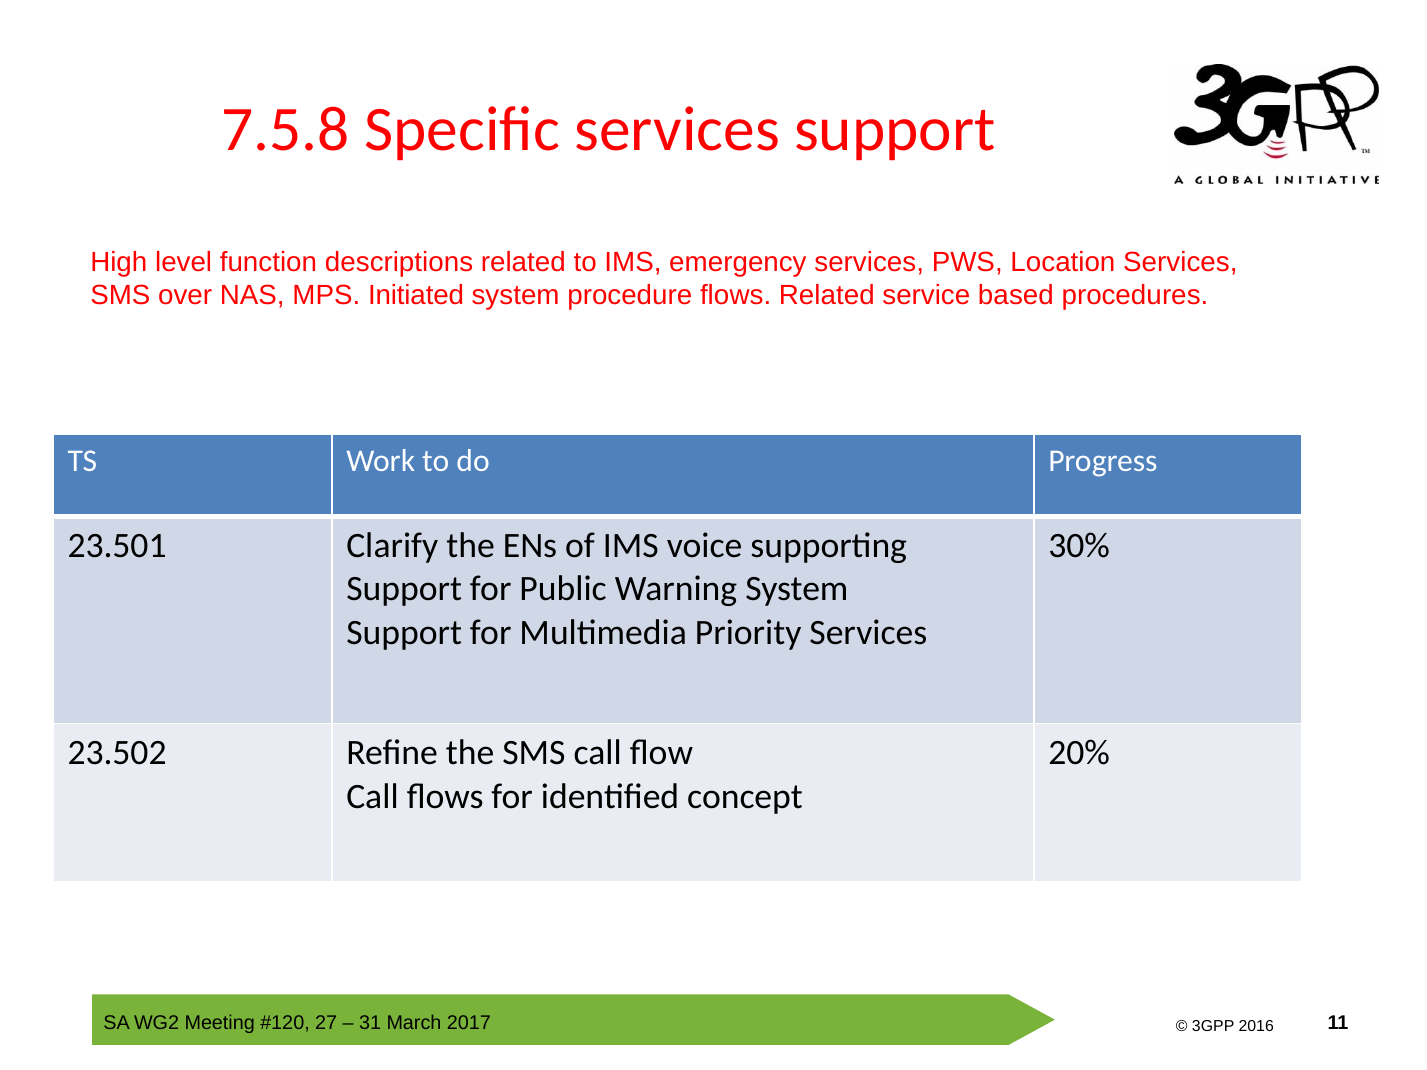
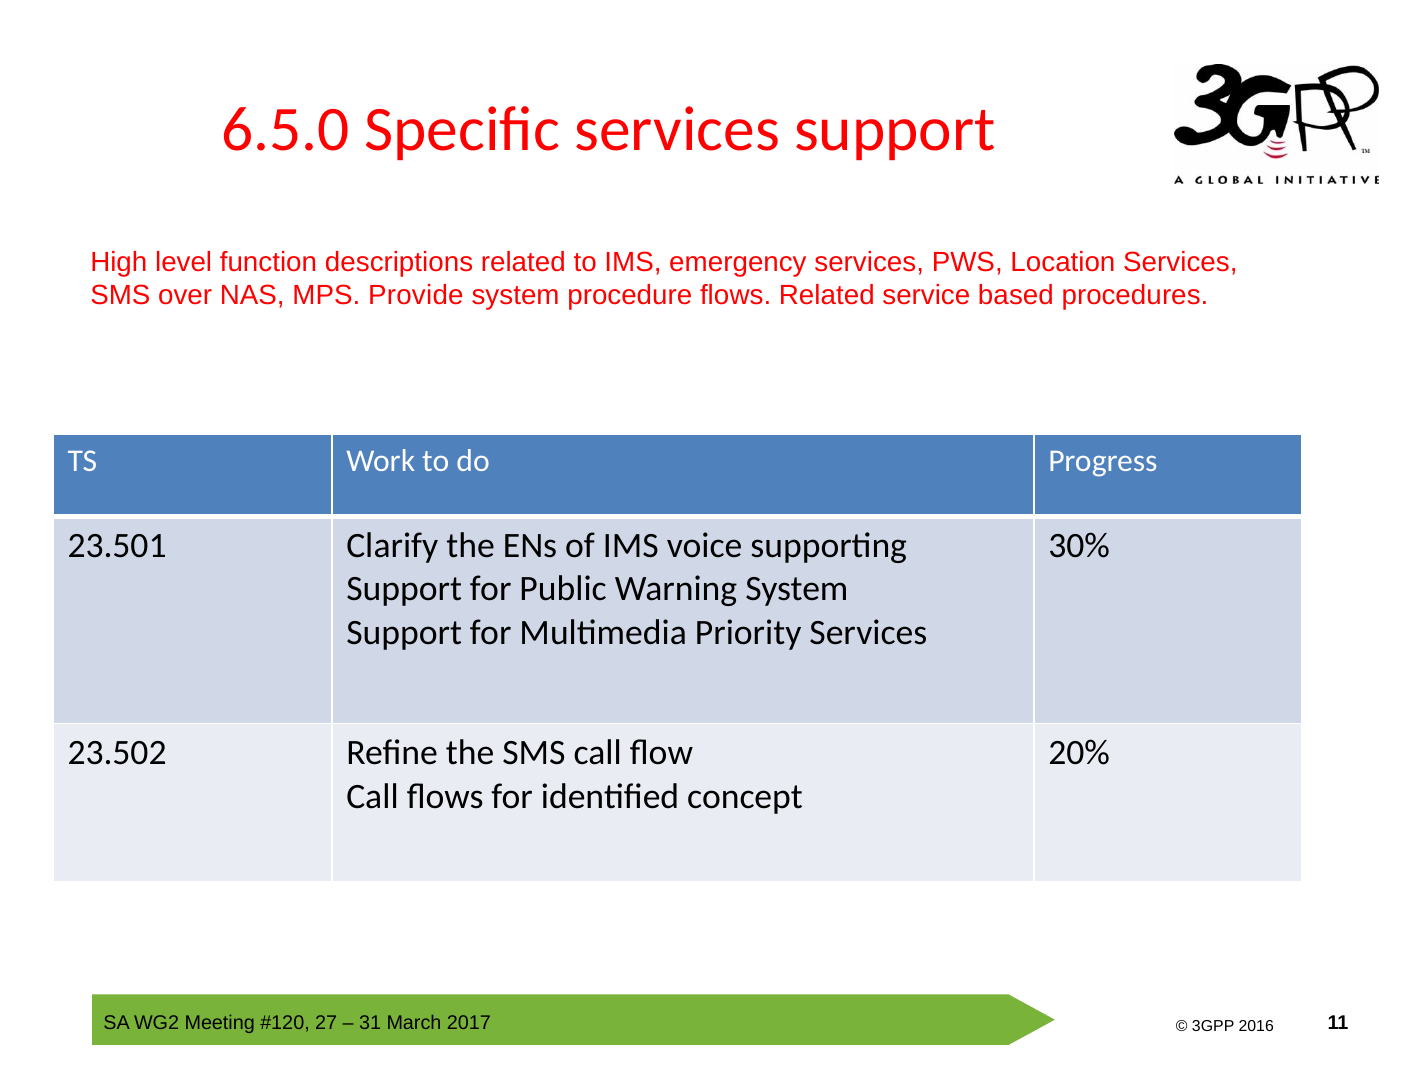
7.5.8: 7.5.8 -> 6.5.0
Initiated: Initiated -> Provide
